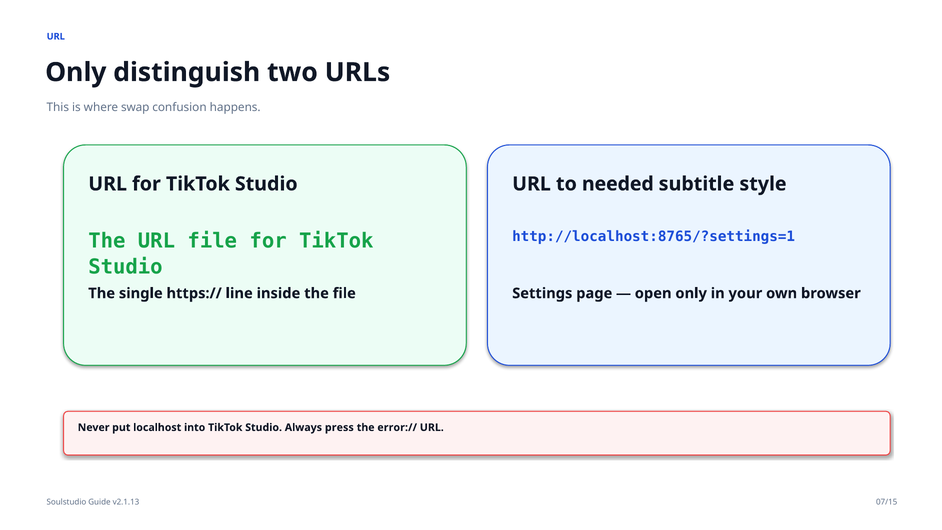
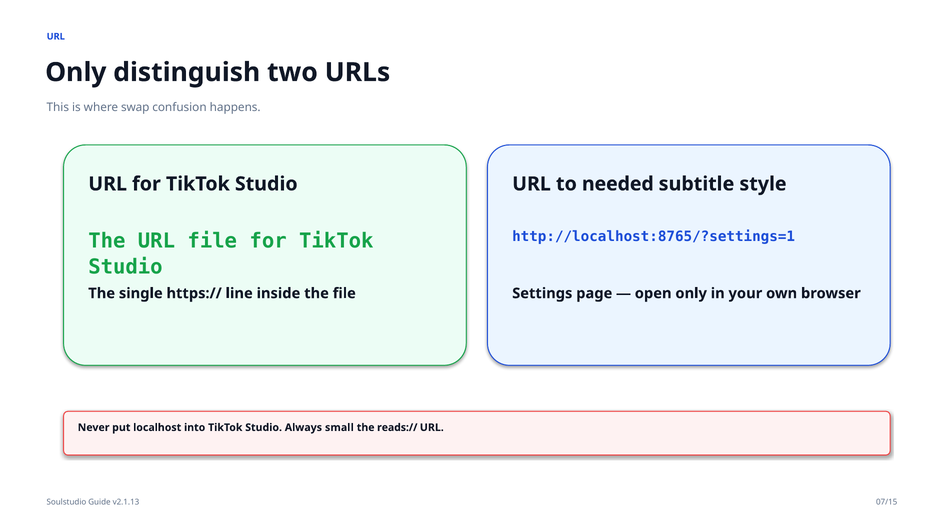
press: press -> small
error://: error:// -> reads://
